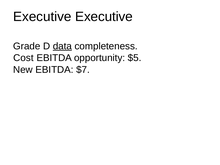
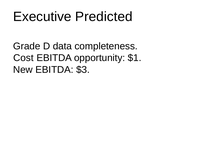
Executive Executive: Executive -> Predicted
data underline: present -> none
$5: $5 -> $1
$7: $7 -> $3
